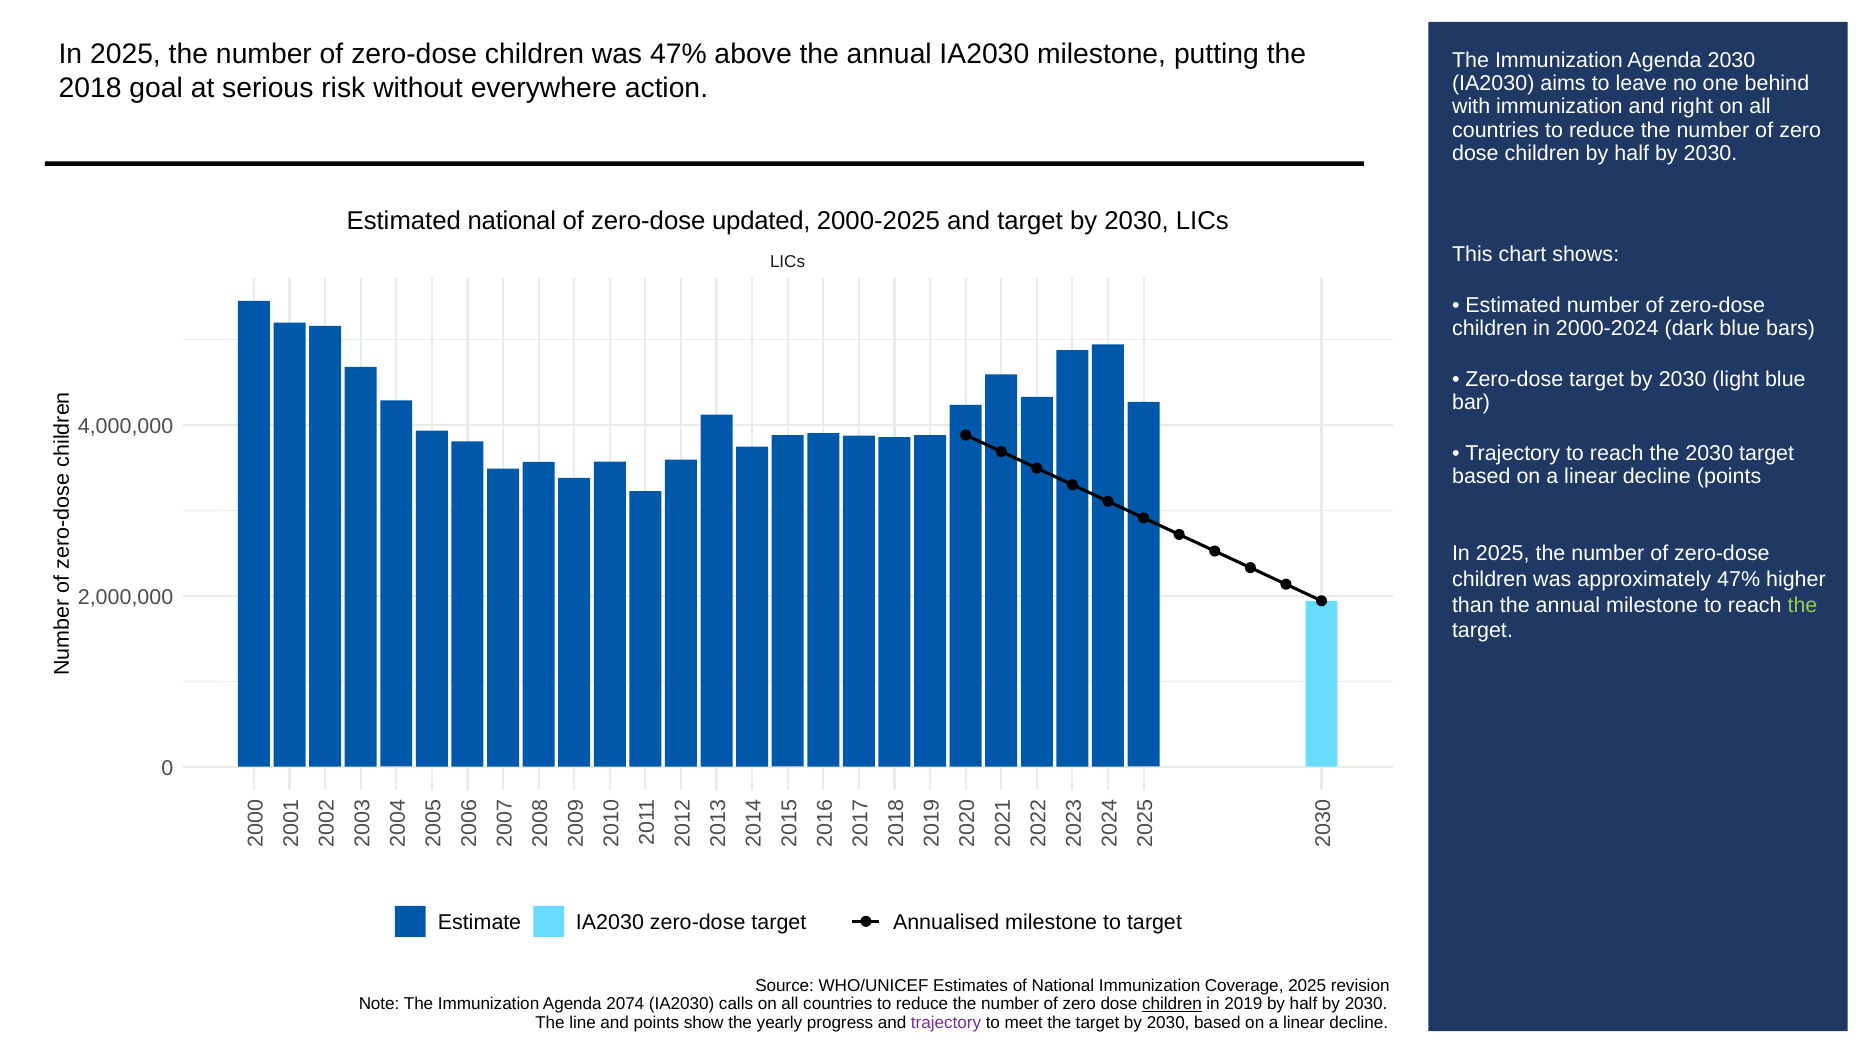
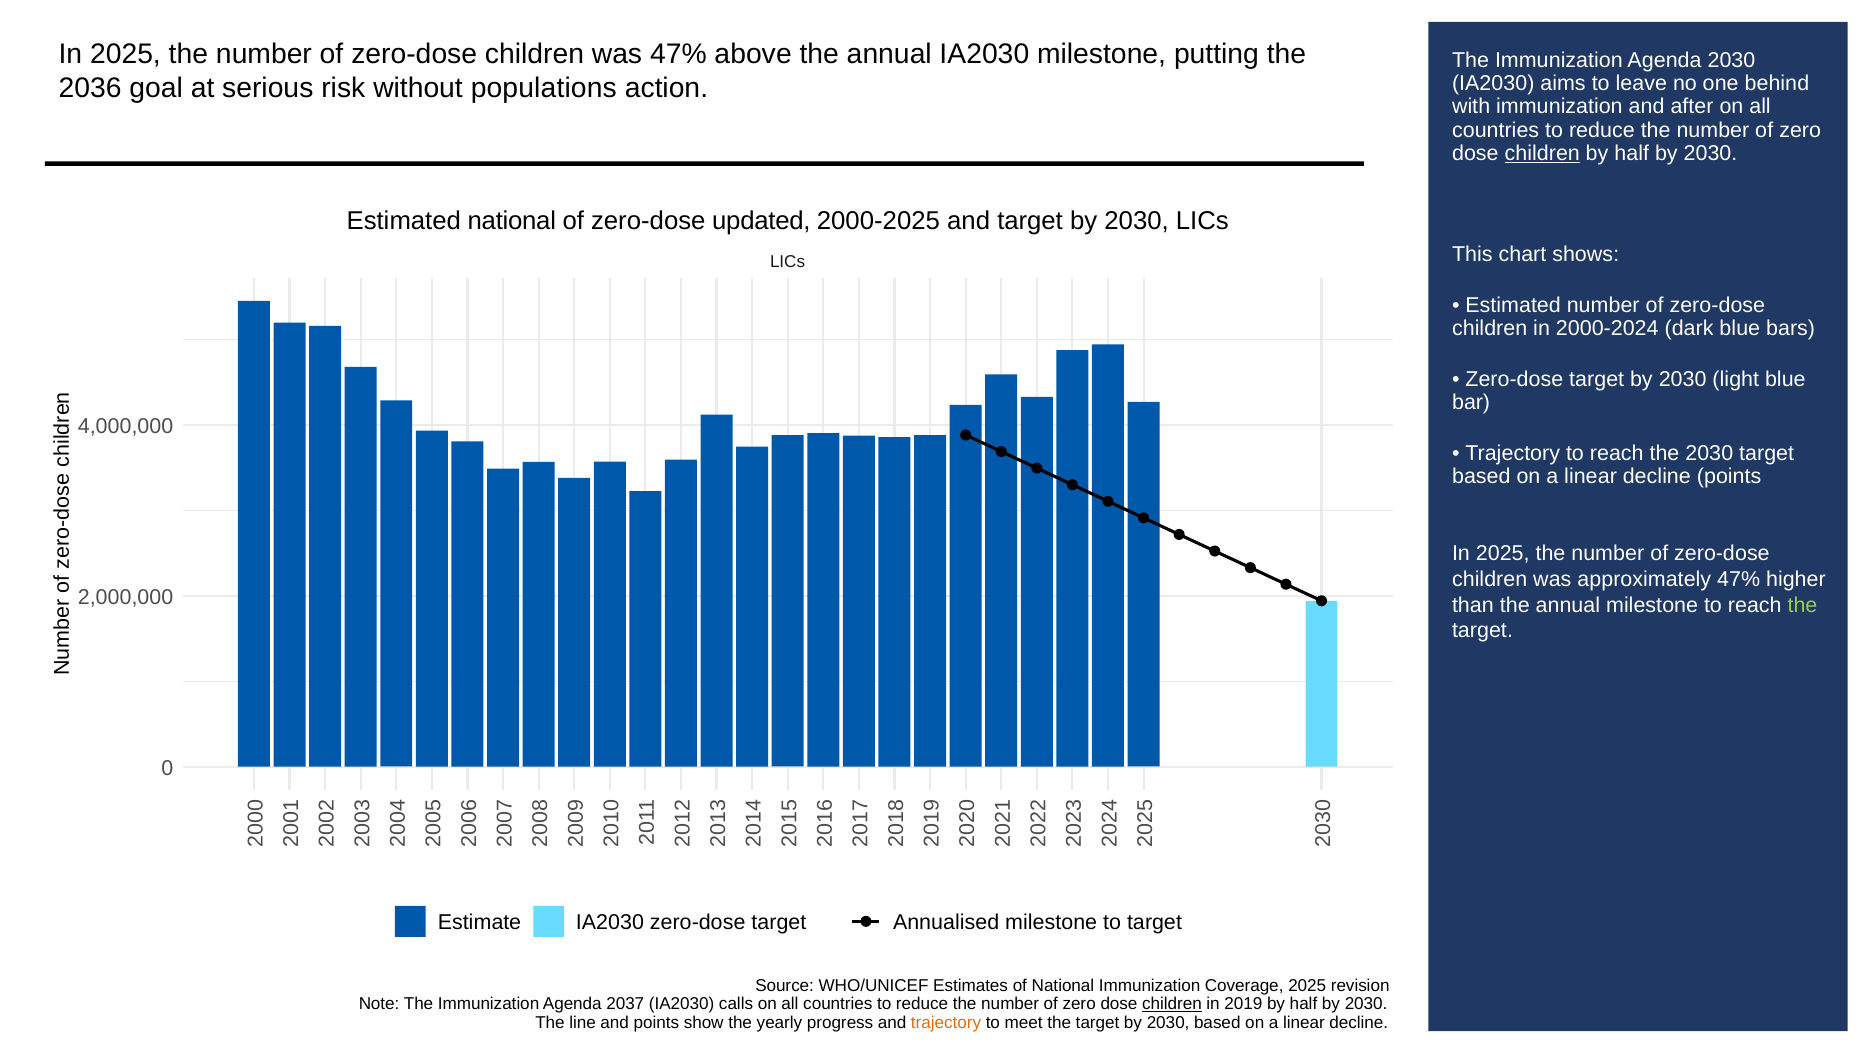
2018: 2018 -> 2036
everywhere: everywhere -> populations
right: right -> after
children at (1542, 153) underline: none -> present
2074: 2074 -> 2037
trajectory at (946, 1022) colour: purple -> orange
